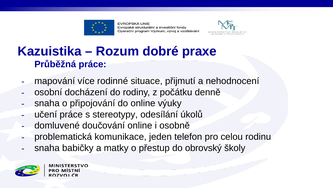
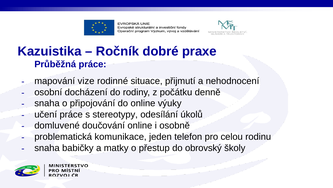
Rozum: Rozum -> Ročník
více: více -> vize
